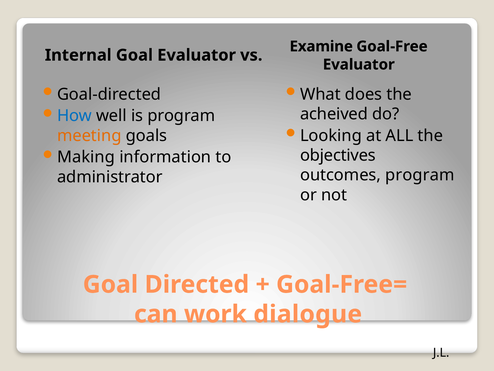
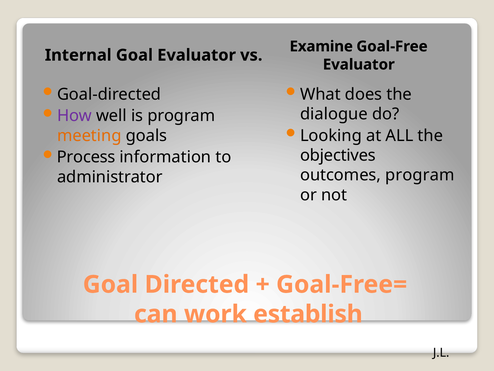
How colour: blue -> purple
acheived: acheived -> dialogue
Making: Making -> Process
dialogue: dialogue -> establish
